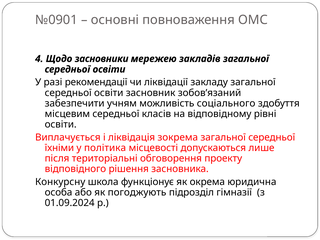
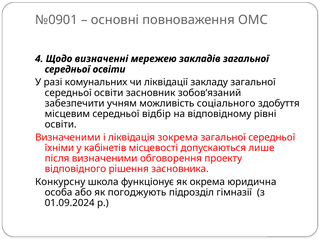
засновники: засновники -> визначенні
рекомендації: рекомендації -> комунальних
класів: класів -> відбір
Виплачується at (68, 137): Виплачується -> Визначеними
політика: політика -> кабінетів
після територіальні: територіальні -> визначеними
